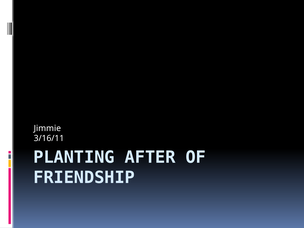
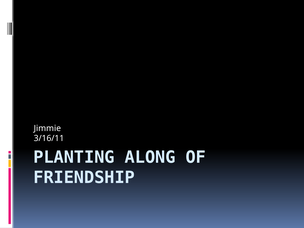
AFTER: AFTER -> ALONG
